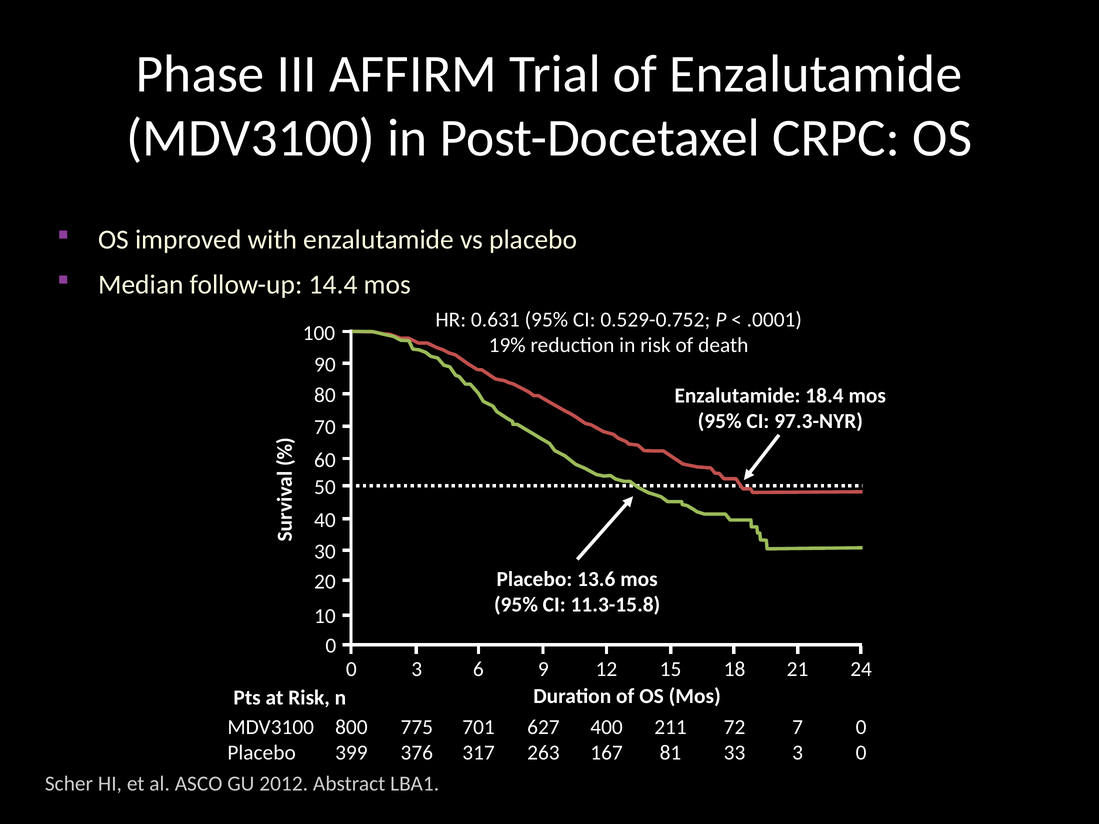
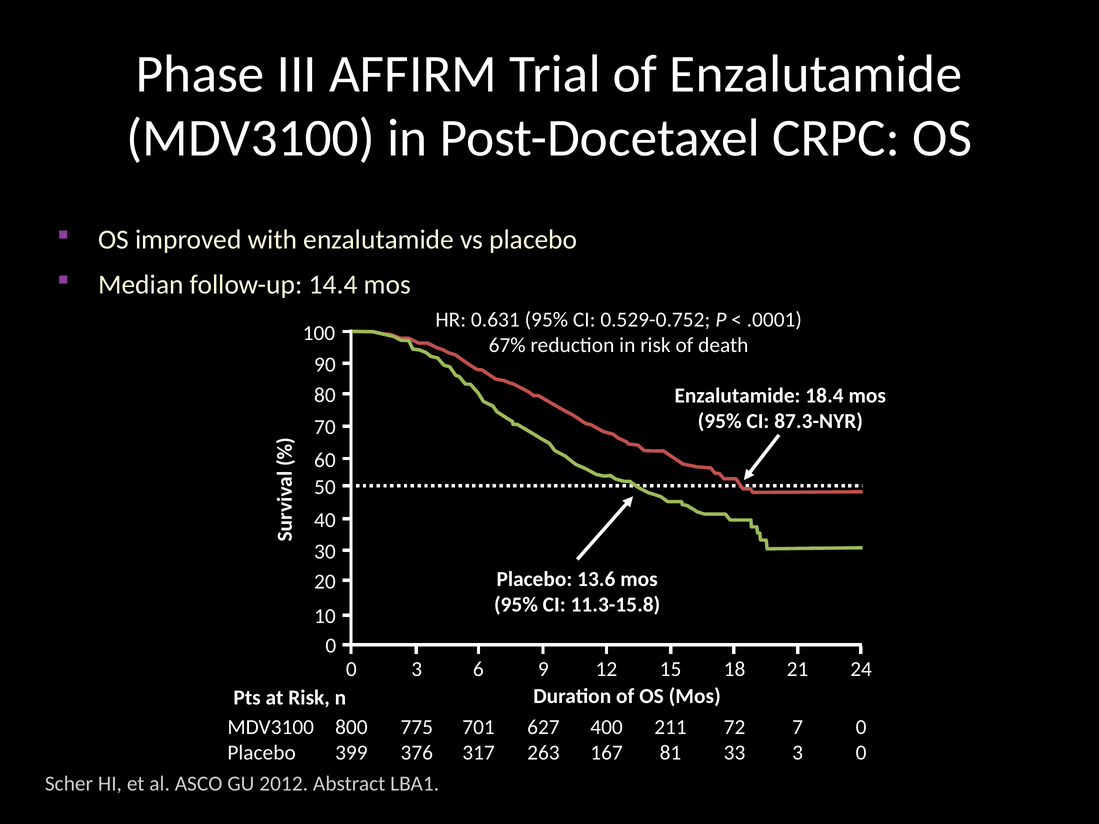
19%: 19% -> 67%
97.3-NYR: 97.3-NYR -> 87.3-NYR
